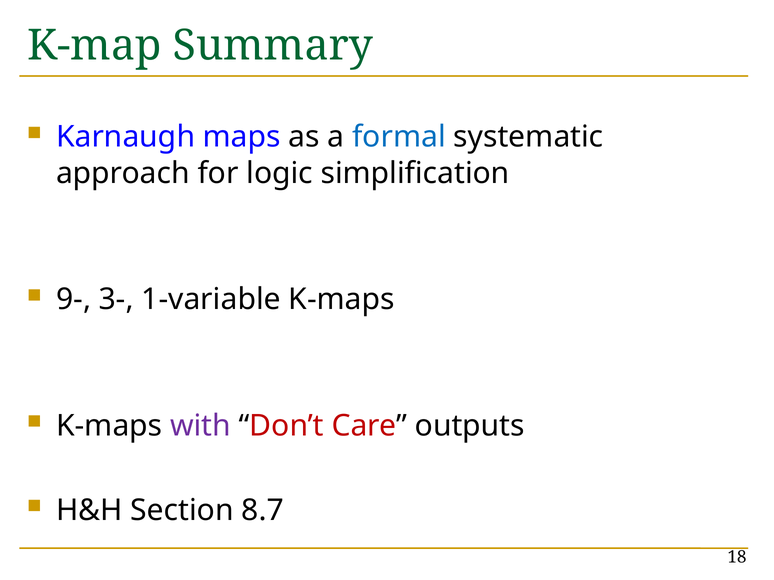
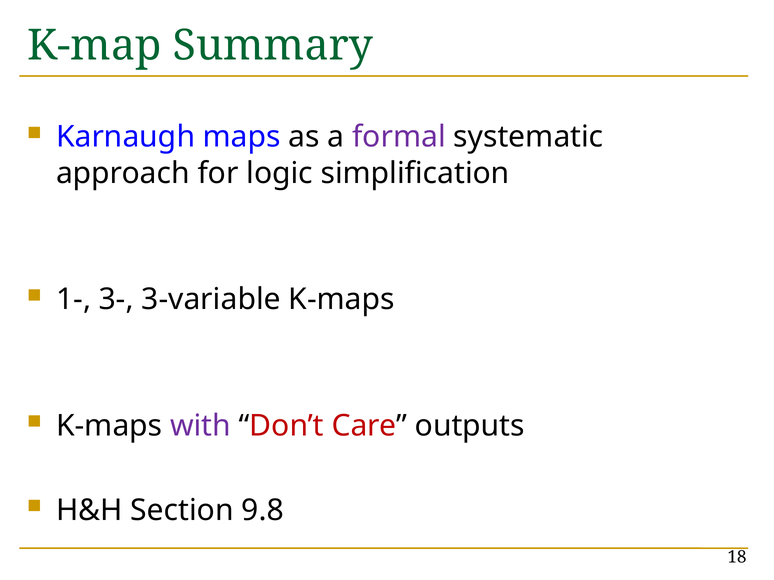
formal colour: blue -> purple
9-: 9- -> 1-
1-variable: 1-variable -> 3-variable
8.7: 8.7 -> 9.8
